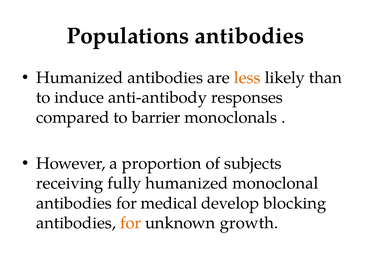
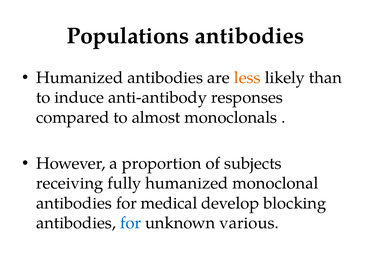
barrier: barrier -> almost
for at (131, 223) colour: orange -> blue
growth: growth -> various
